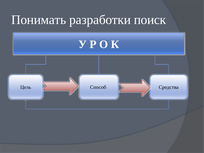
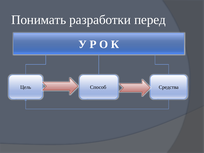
поиск: поиск -> перед
